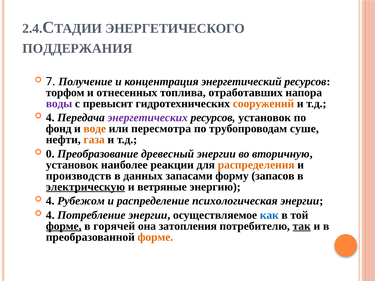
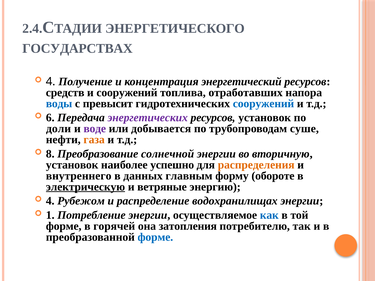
ПОДДЕРЖАНИЯ: ПОДДЕРЖАНИЯ -> ГОСУДАРСТВАХ
7 at (51, 82): 7 -> 4
торфом: торфом -> средств
и отнесенных: отнесенных -> сооружений
воды colour: purple -> blue
сооружений at (263, 104) colour: orange -> blue
4 at (50, 118): 4 -> 6
фонд: фонд -> доли
воде colour: orange -> purple
пересмотра: пересмотра -> добывается
0: 0 -> 8
древесный: древесный -> солнечной
реакции: реакции -> успешно
производств: производств -> внутреннего
запасами: запасами -> главным
запасов: запасов -> обороте
психологическая: психологическая -> водохранилищах
4 at (50, 215): 4 -> 1
форме at (64, 226) underline: present -> none
так underline: present -> none
форме at (155, 237) colour: orange -> blue
